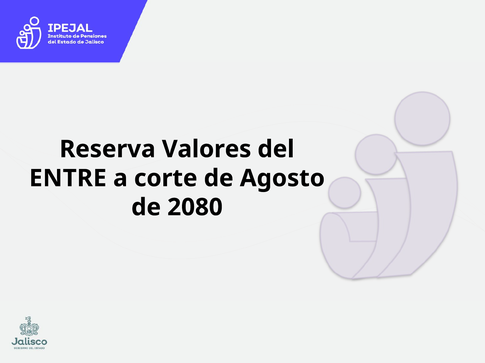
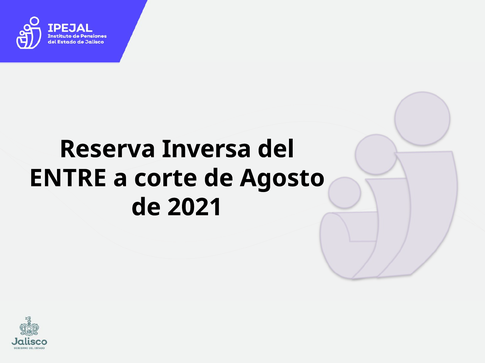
Valores: Valores -> Inversa
2080: 2080 -> 2021
